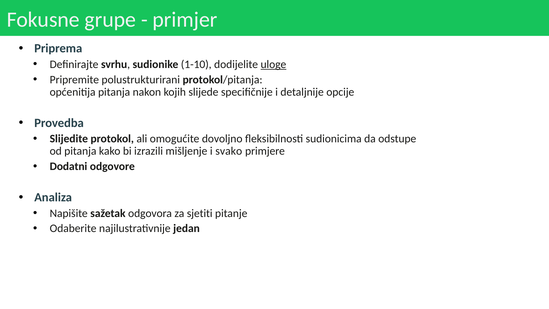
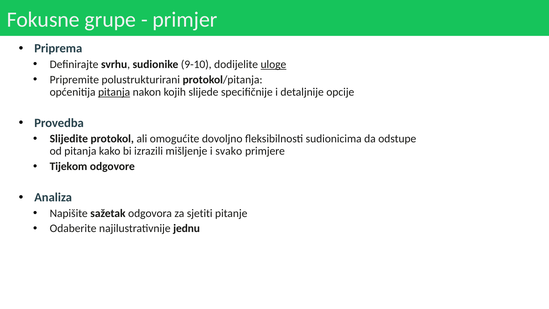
1-10: 1-10 -> 9-10
pitanja at (114, 92) underline: none -> present
Dodatni: Dodatni -> Tijekom
jedan: jedan -> jednu
